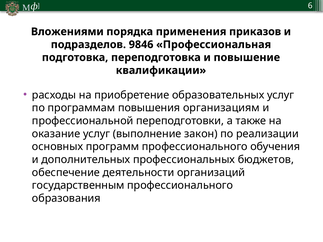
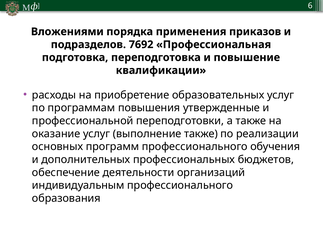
9846: 9846 -> 7692
организациям: организациям -> утвержденные
выполнение закон: закон -> также
государственным: государственным -> индивидуальным
